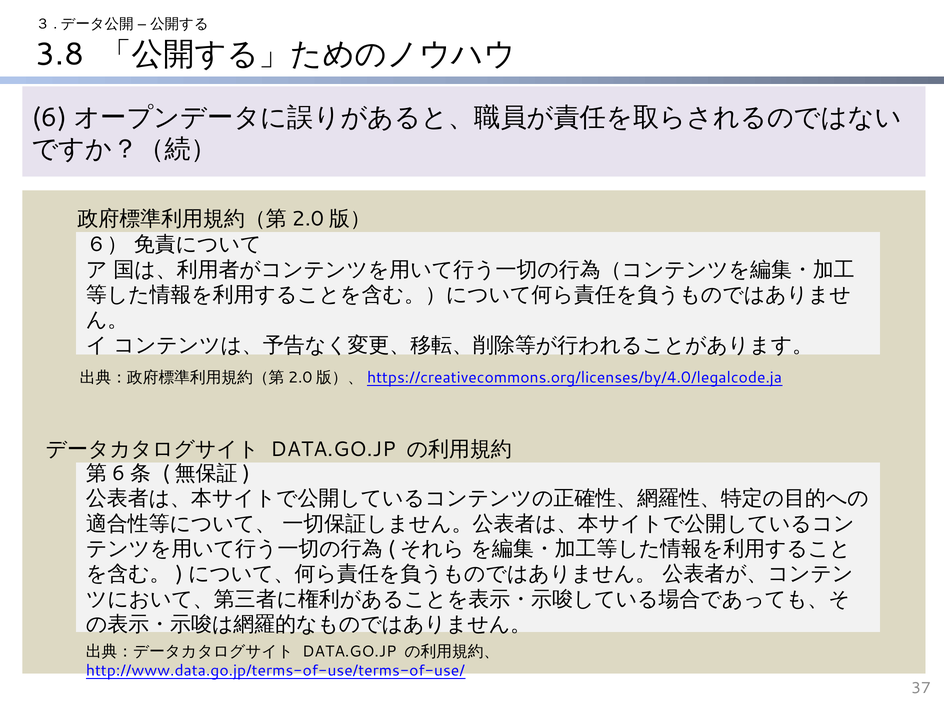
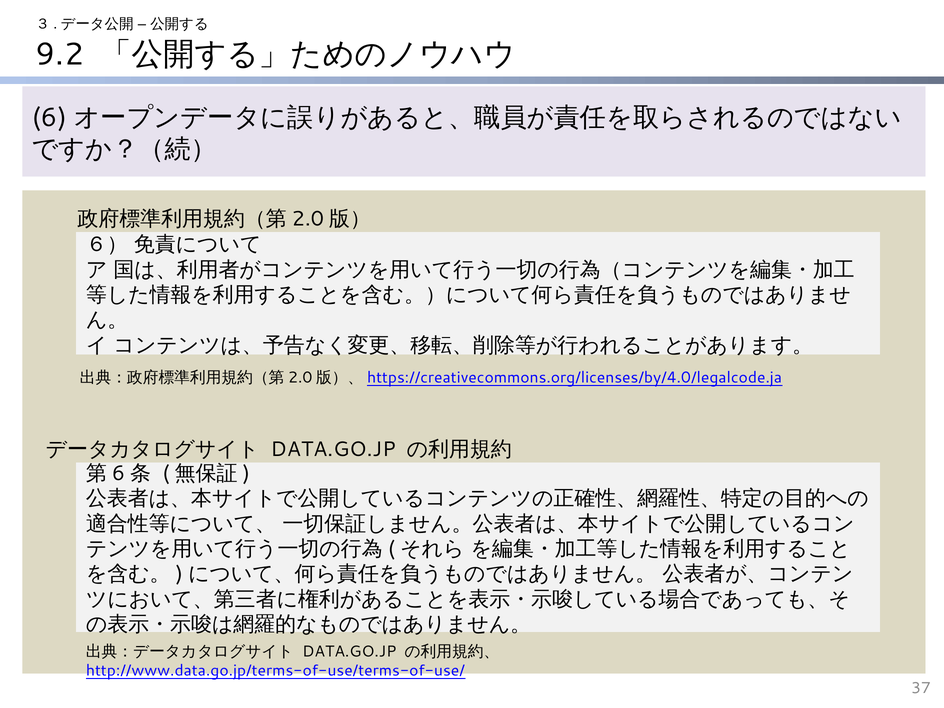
3.8: 3.8 -> 9.2
